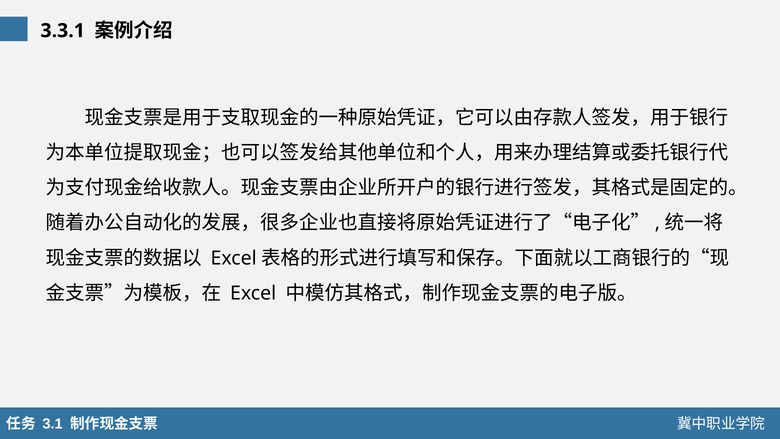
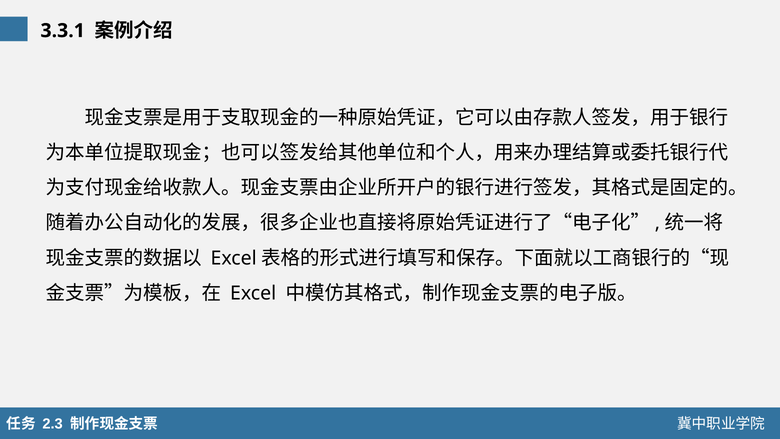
3.1: 3.1 -> 2.3
